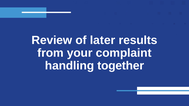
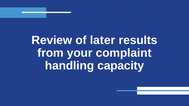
together: together -> capacity
